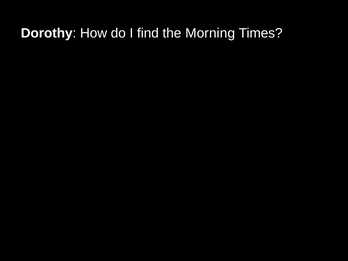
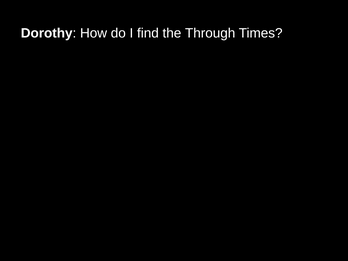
Morning: Morning -> Through
